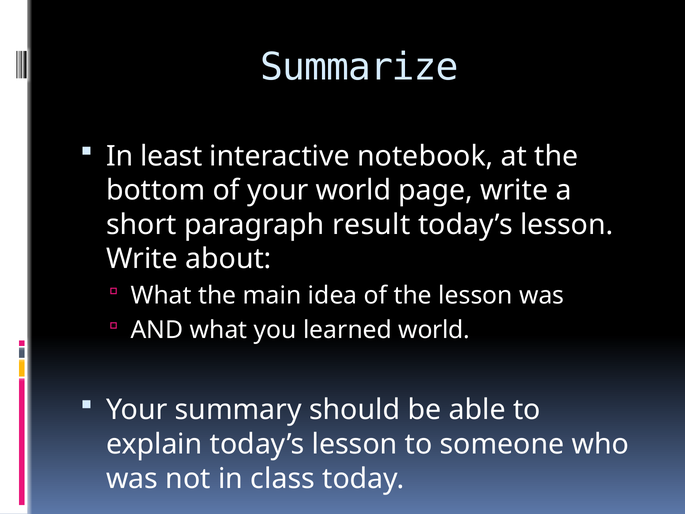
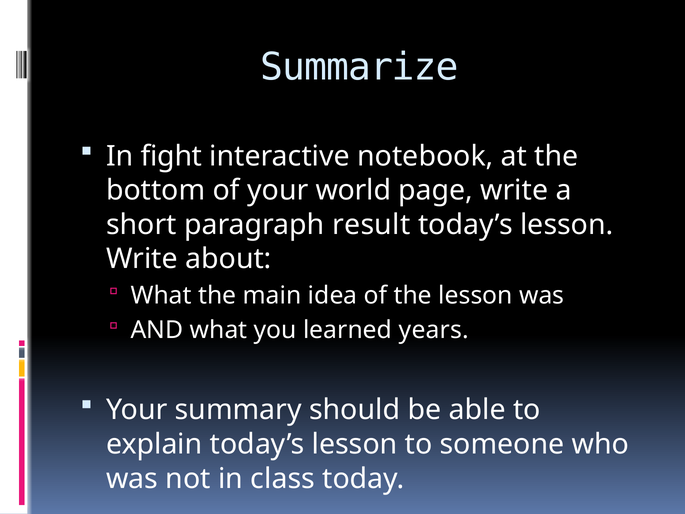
least: least -> fight
learned world: world -> years
